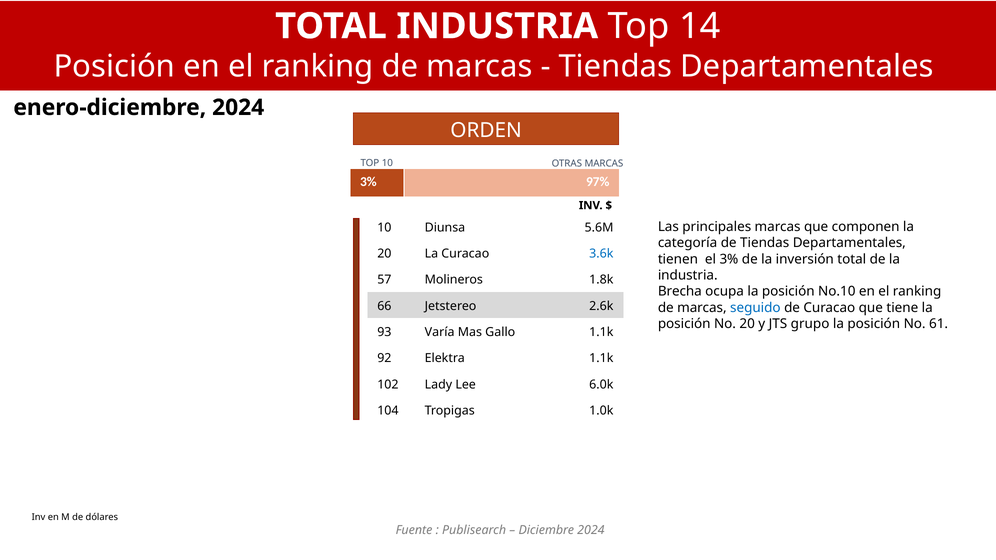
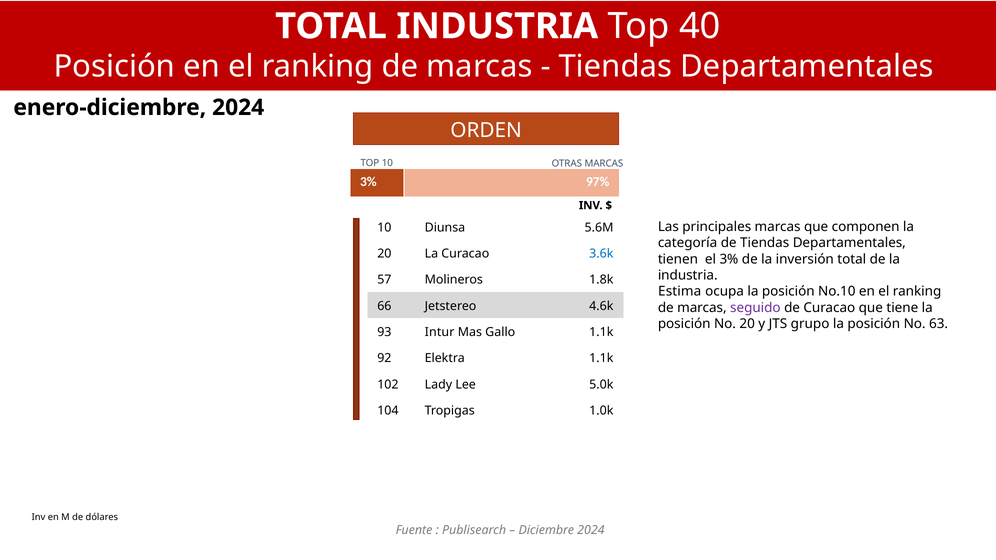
14: 14 -> 40
Brecha: Brecha -> Estima
2.6k: 2.6k -> 4.6k
seguido colour: blue -> purple
61: 61 -> 63
Varía: Varía -> Intur
6.0k: 6.0k -> 5.0k
